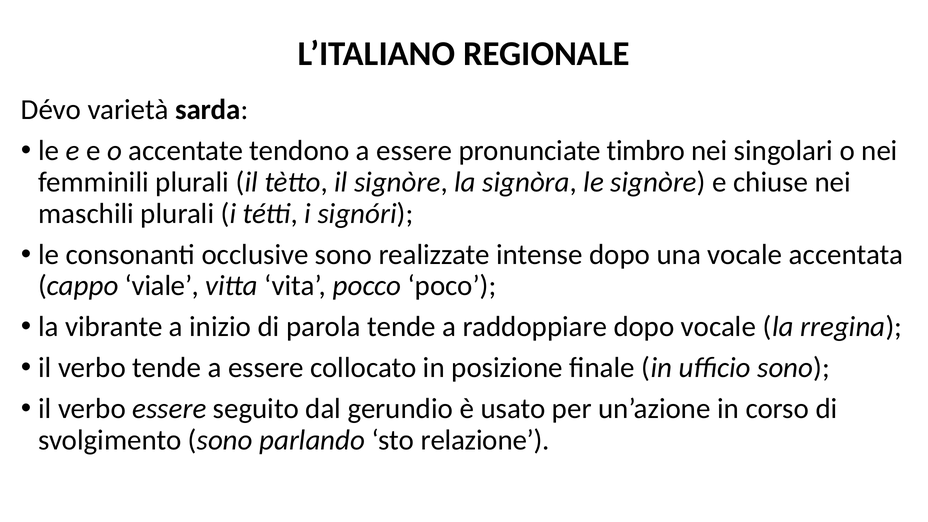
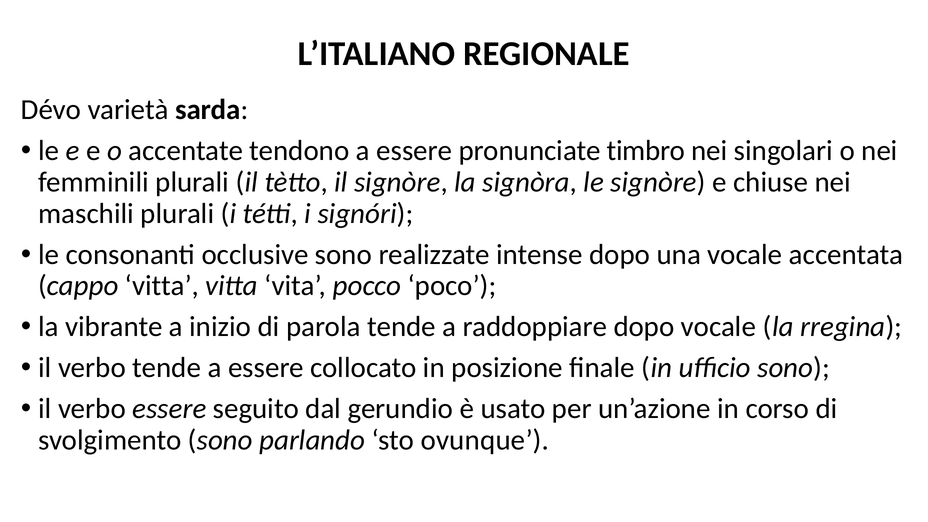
cappo viale: viale -> vitta
relazione: relazione -> ovunque
